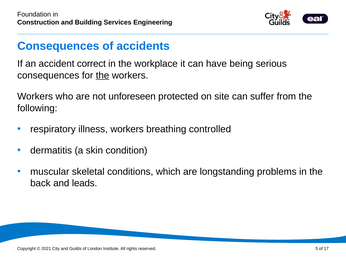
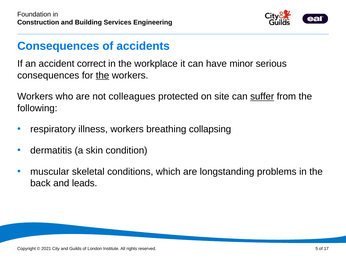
being: being -> minor
unforeseen: unforeseen -> colleagues
suffer underline: none -> present
controlled: controlled -> collapsing
